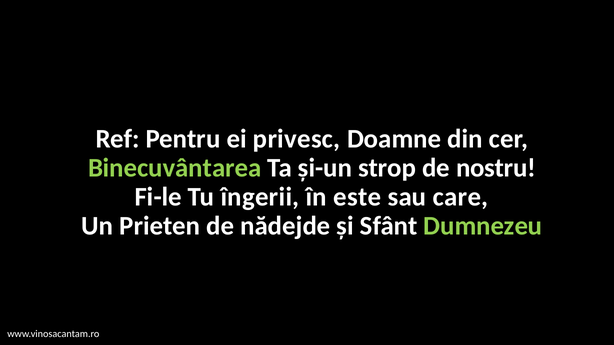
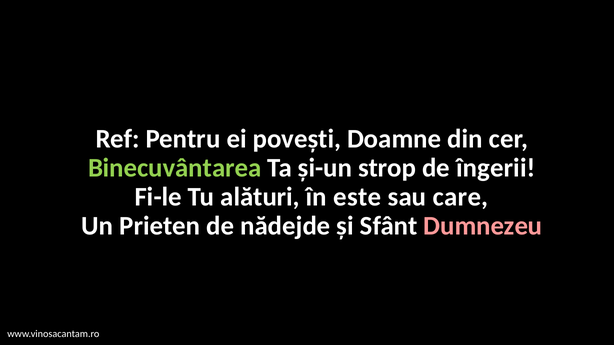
privesc: privesc -> povești
nostru: nostru -> îngerii
îngerii: îngerii -> alături
Dumnezeu colour: light green -> pink
